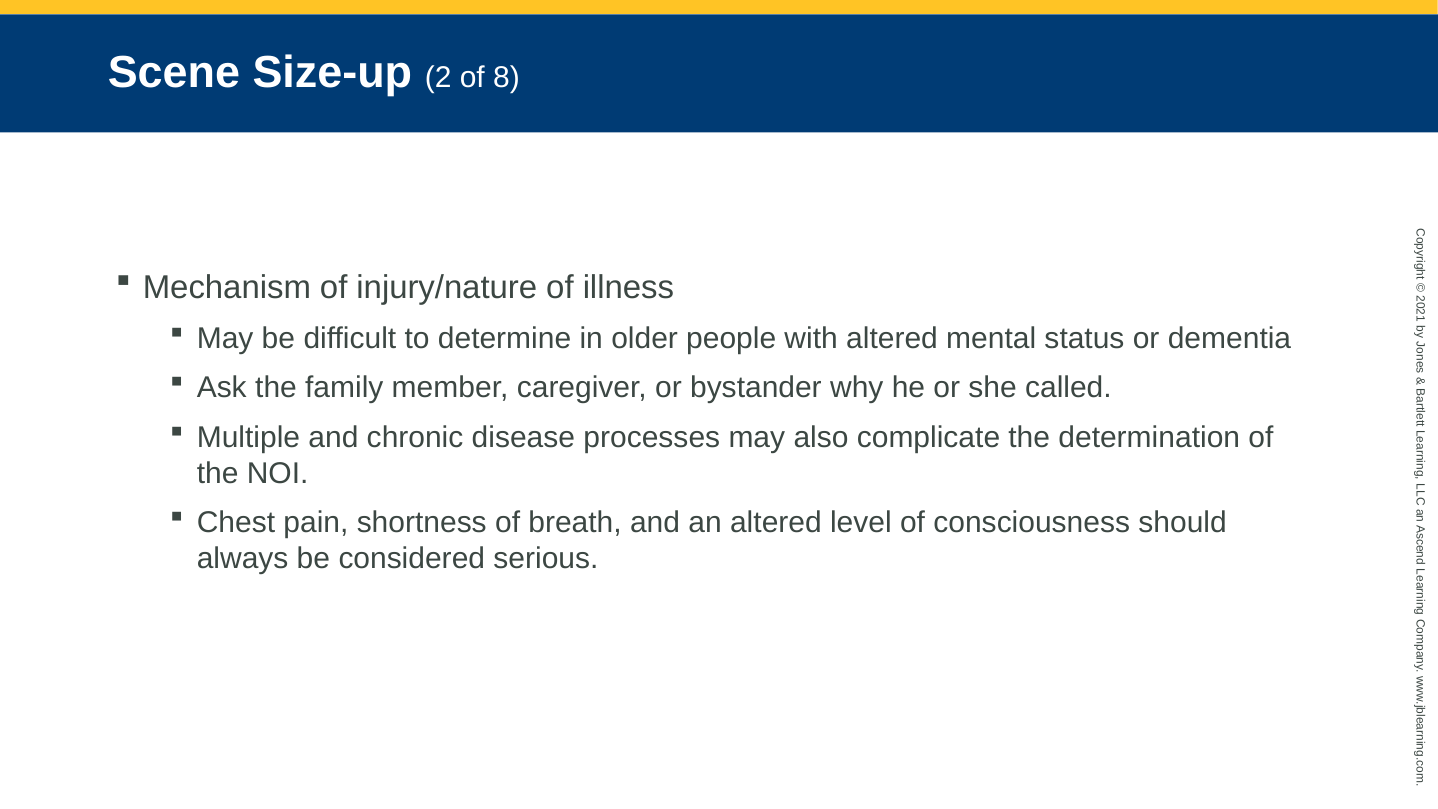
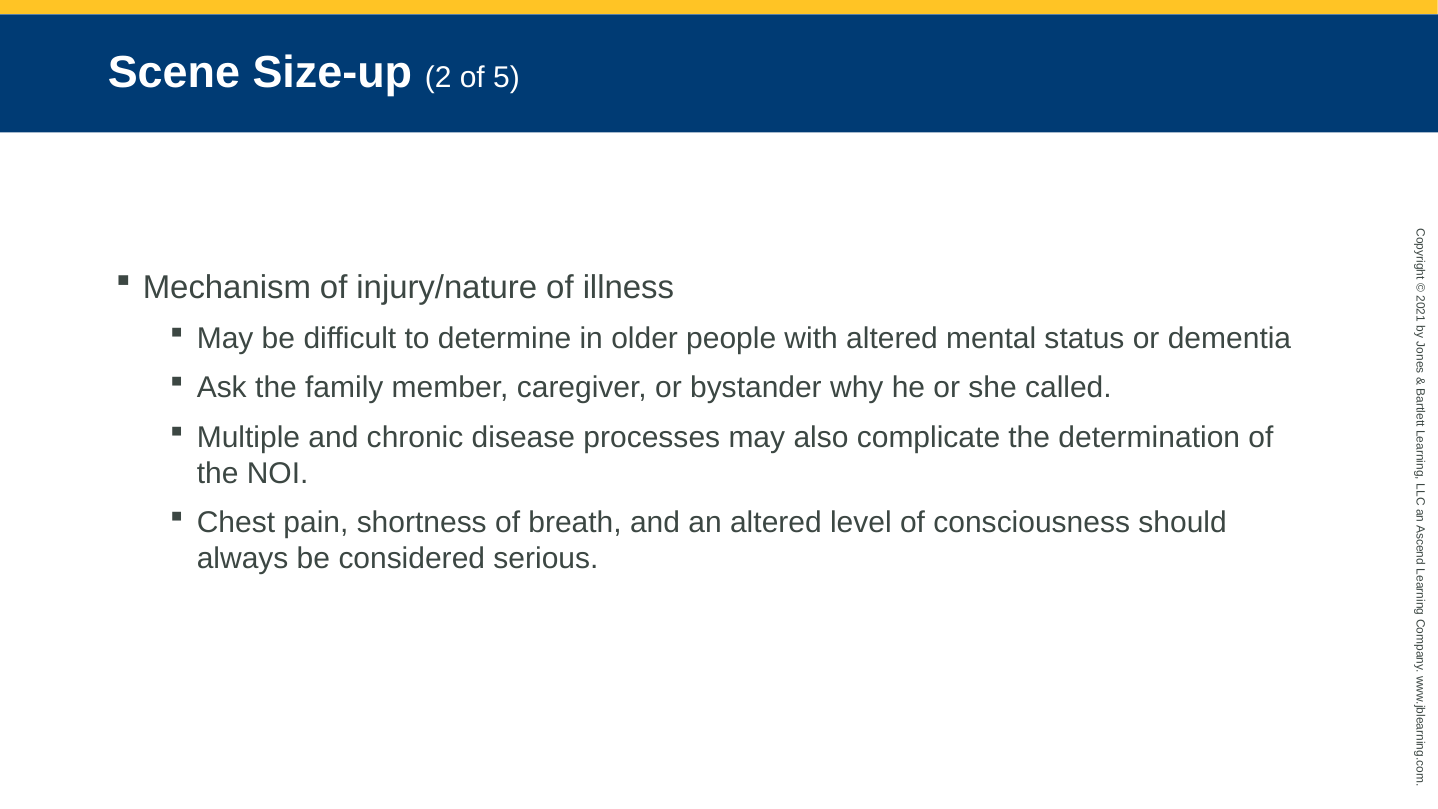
8: 8 -> 5
